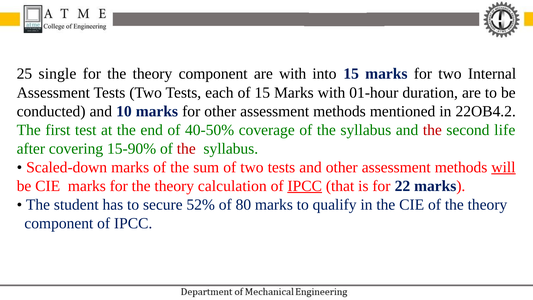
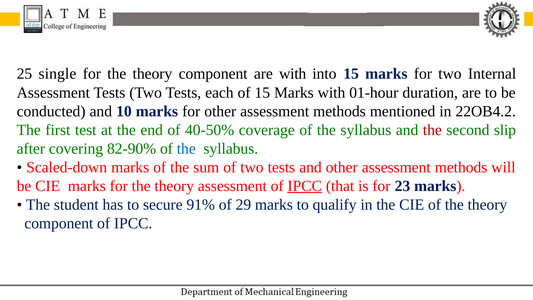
life: life -> slip
15-90%: 15-90% -> 82-90%
the at (186, 148) colour: red -> blue
will underline: present -> none
theory calculation: calculation -> assessment
22: 22 -> 23
52%: 52% -> 91%
80: 80 -> 29
